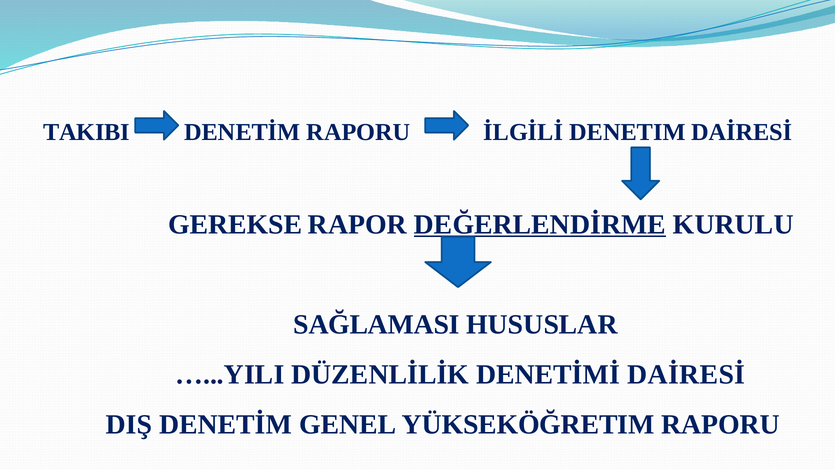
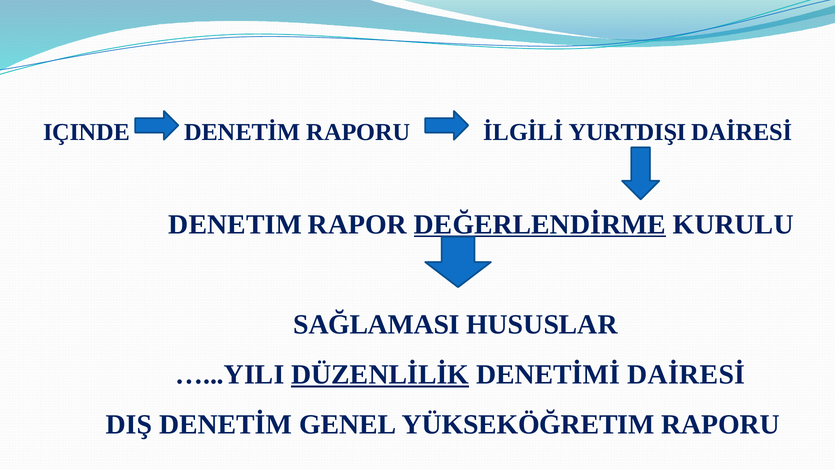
TAKIBI: TAKIBI -> IÇINDE
DENETIM: DENETIM -> YURTDIŞI
GEREKSE: GEREKSE -> DENETIM
DÜZENLİLİK underline: none -> present
